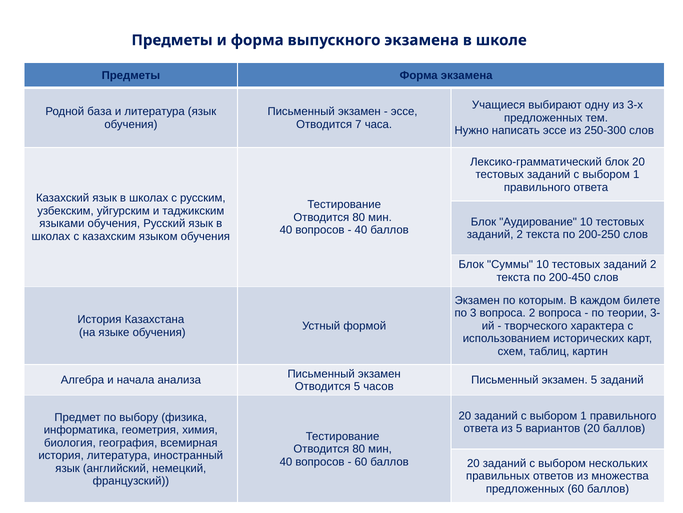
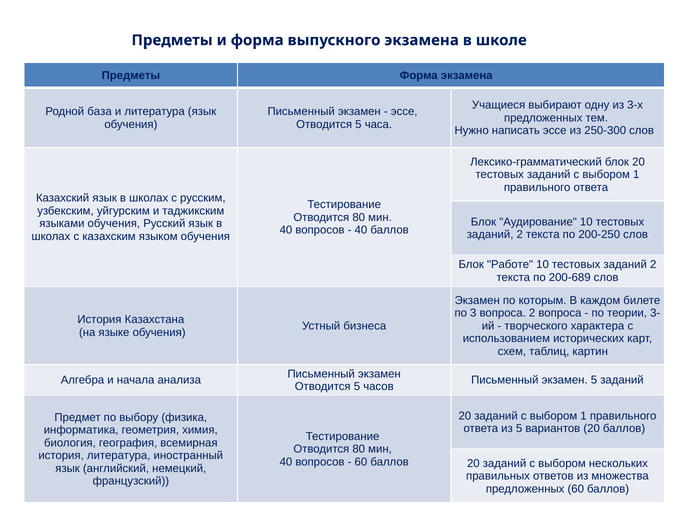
7 at (358, 124): 7 -> 5
Суммы: Суммы -> Работе
200-450: 200-450 -> 200-689
формой: формой -> бизнеса
